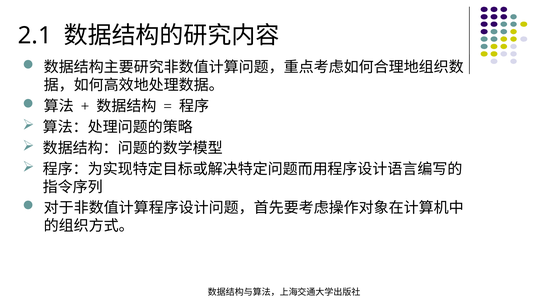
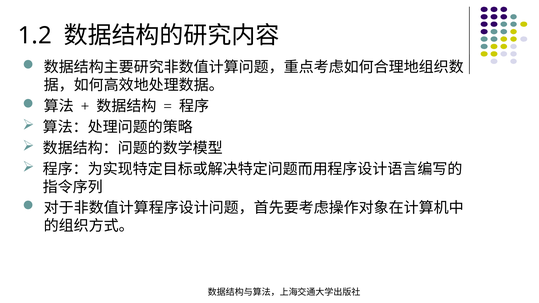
2.1: 2.1 -> 1.2
